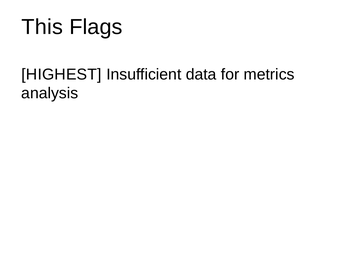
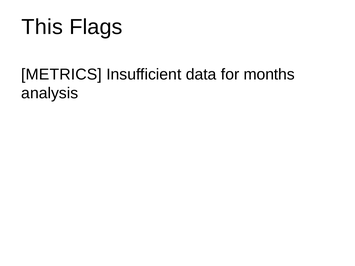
HIGHEST: HIGHEST -> METRICS
metrics: metrics -> months
